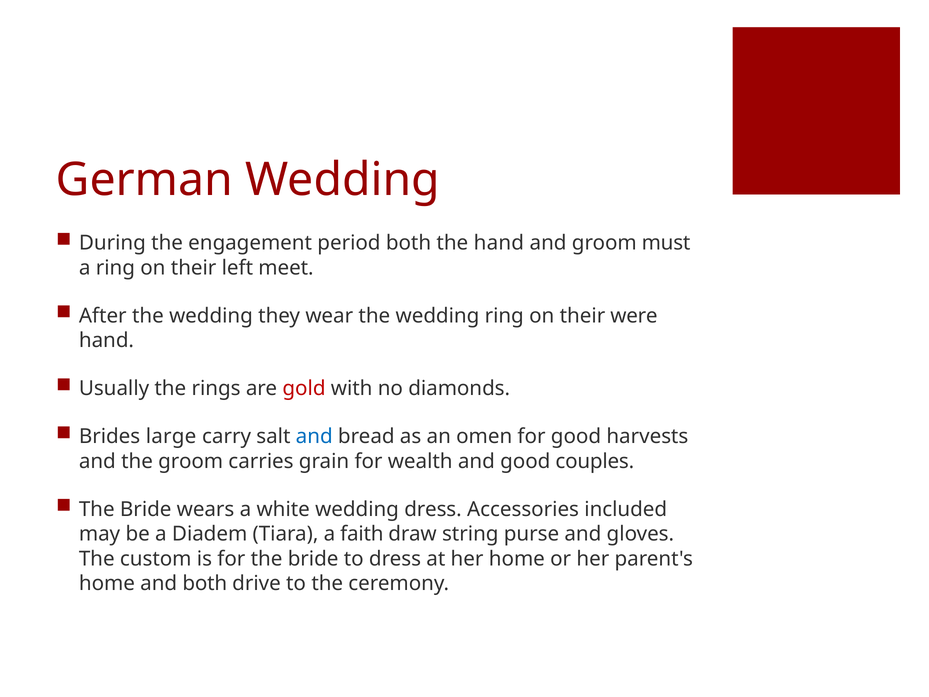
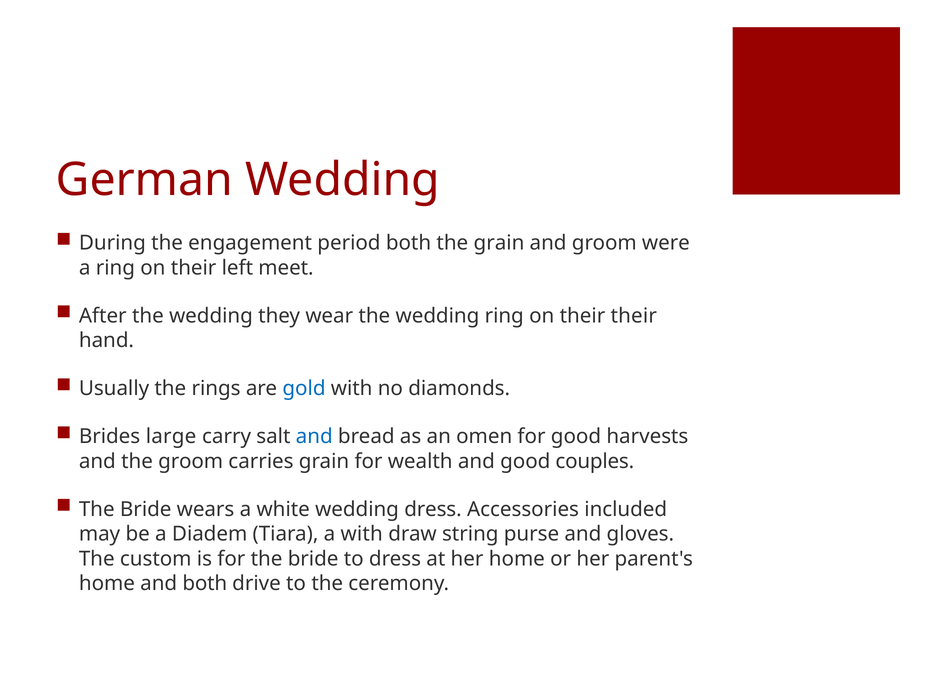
the hand: hand -> grain
must: must -> were
their were: were -> their
gold colour: red -> blue
a faith: faith -> with
